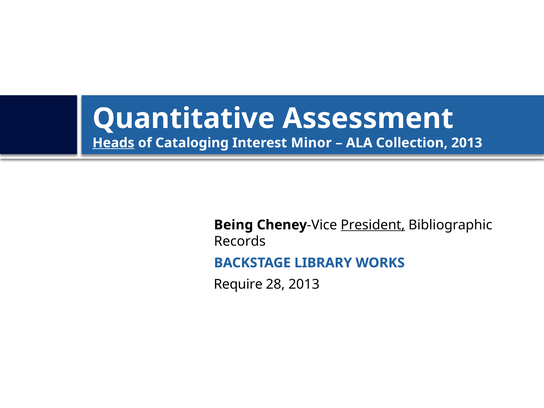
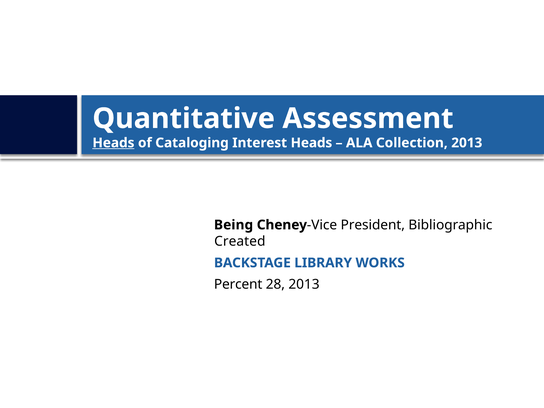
Interest Minor: Minor -> Heads
President underline: present -> none
Records: Records -> Created
Require: Require -> Percent
